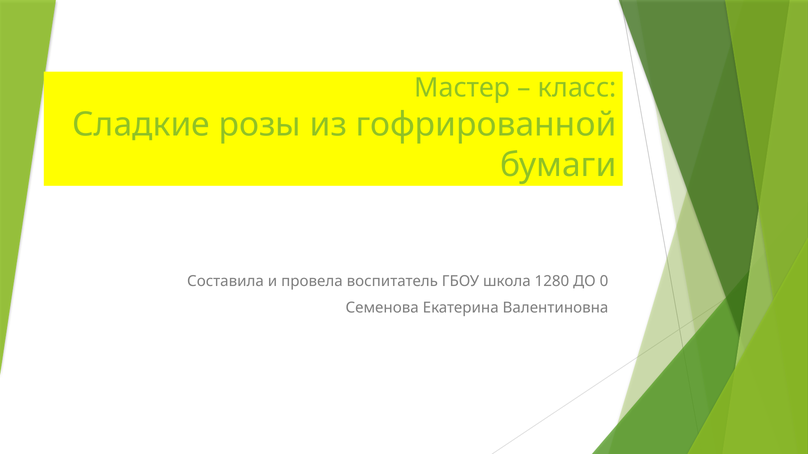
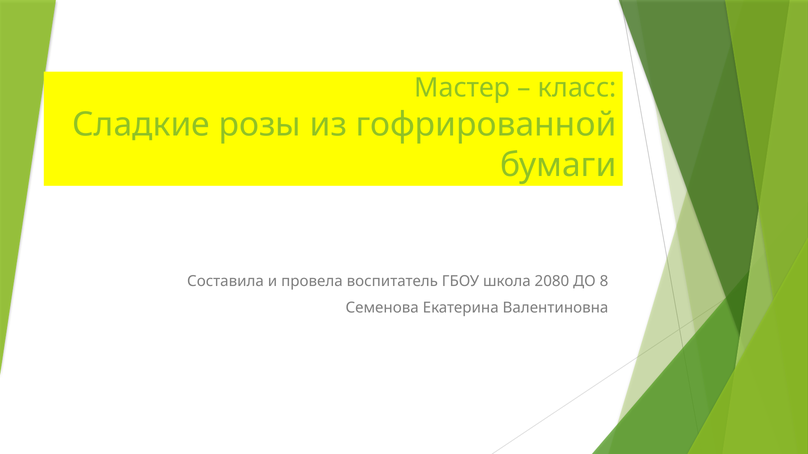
1280: 1280 -> 2080
0: 0 -> 8
